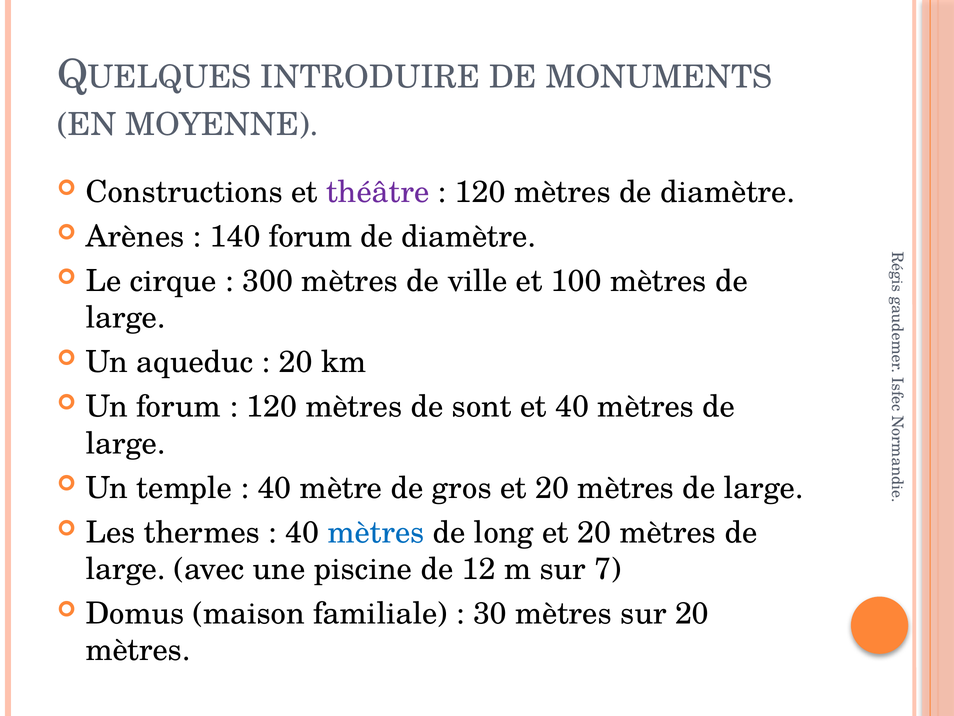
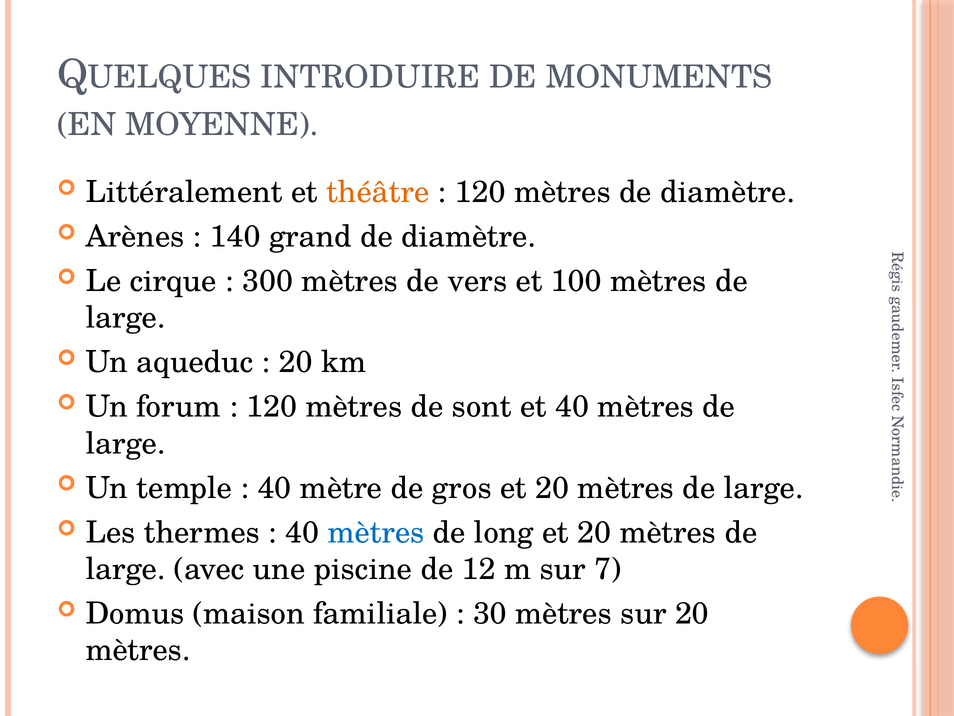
Constructions: Constructions -> Littéralement
théâtre colour: purple -> orange
140 forum: forum -> grand
ville: ville -> vers
